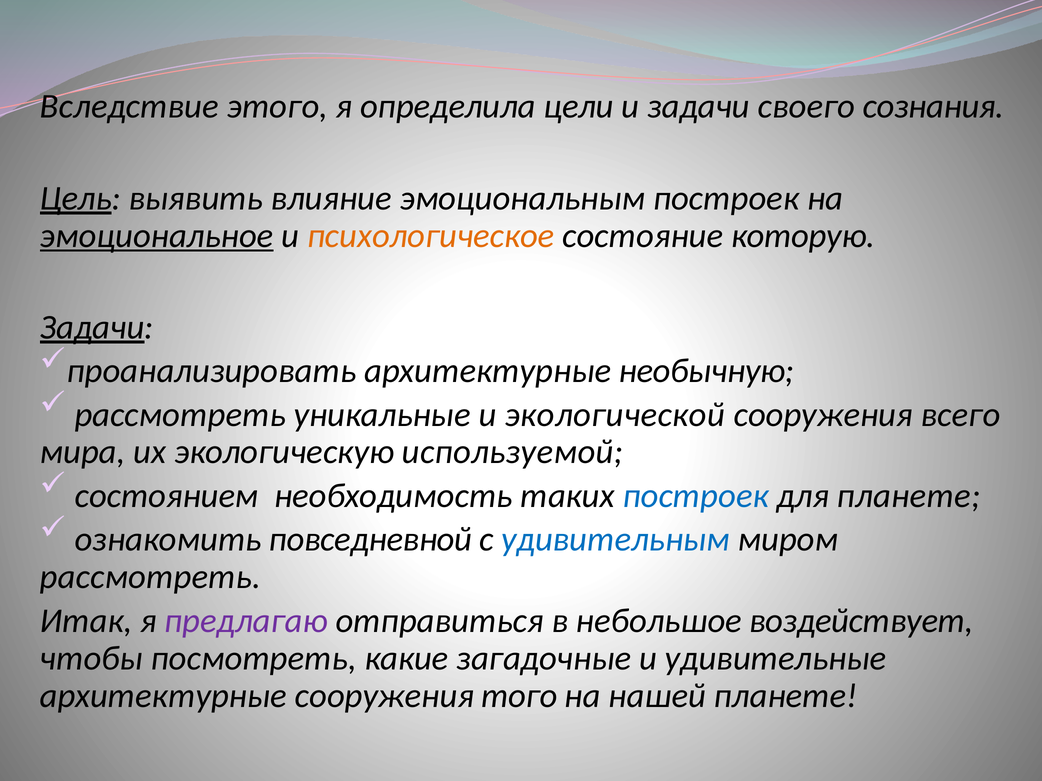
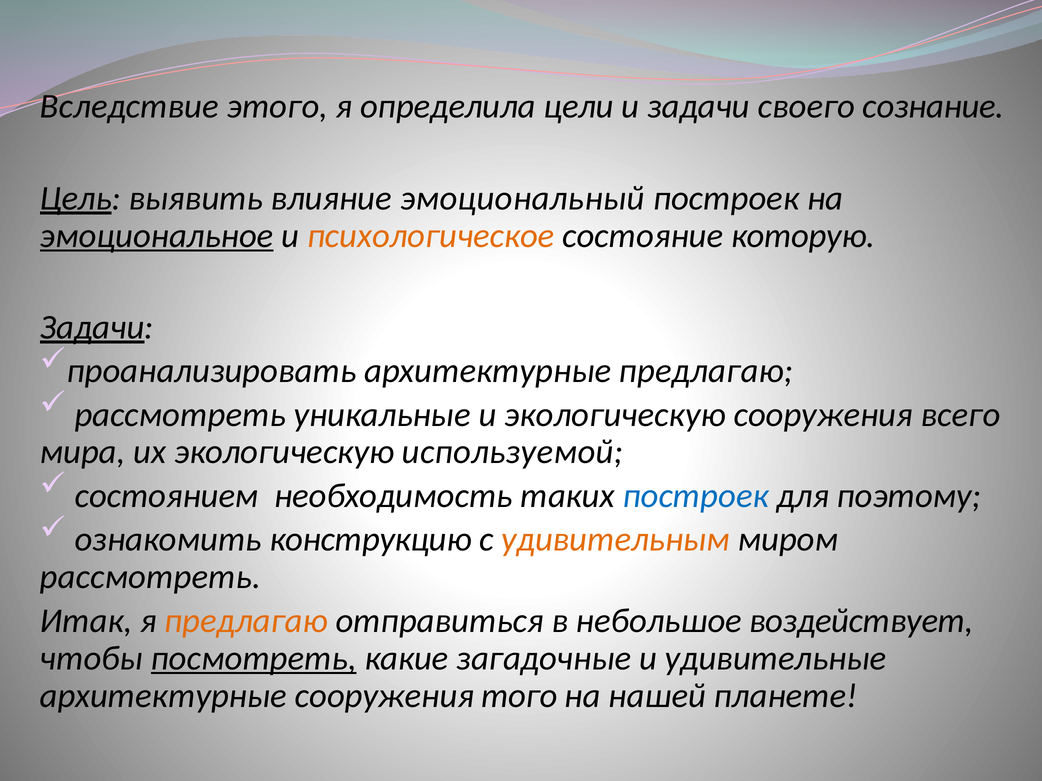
сознания: сознания -> сознание
эмоциональным: эмоциональным -> эмоциональный
архитектурные необычную: необычную -> предлагаю
и экологической: экологической -> экологическую
для планете: планете -> поэтому
повседневной: повседневной -> конструкцию
удивительным colour: blue -> orange
предлагаю at (246, 621) colour: purple -> orange
посмотреть underline: none -> present
